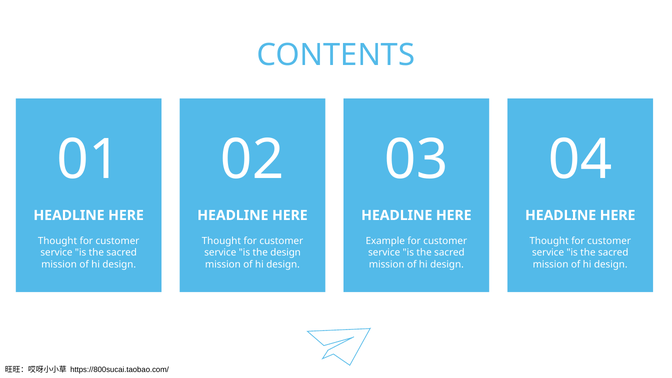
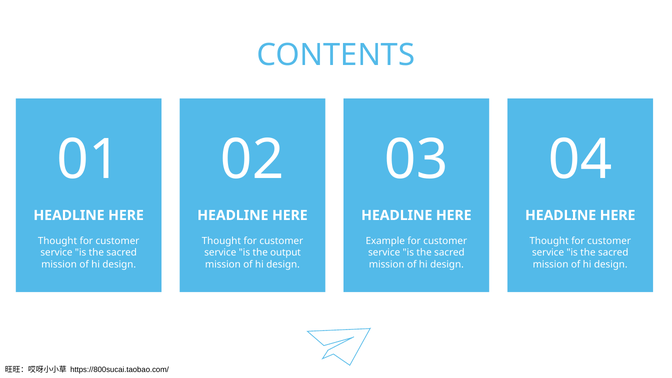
the design: design -> output
